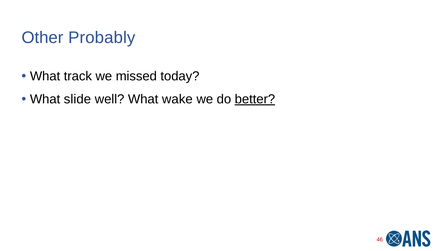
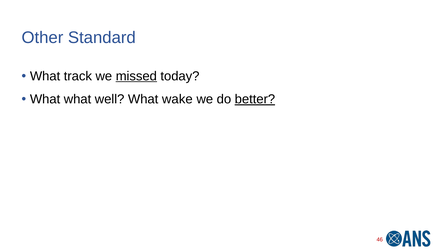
Probably: Probably -> Standard
missed underline: none -> present
What slide: slide -> what
